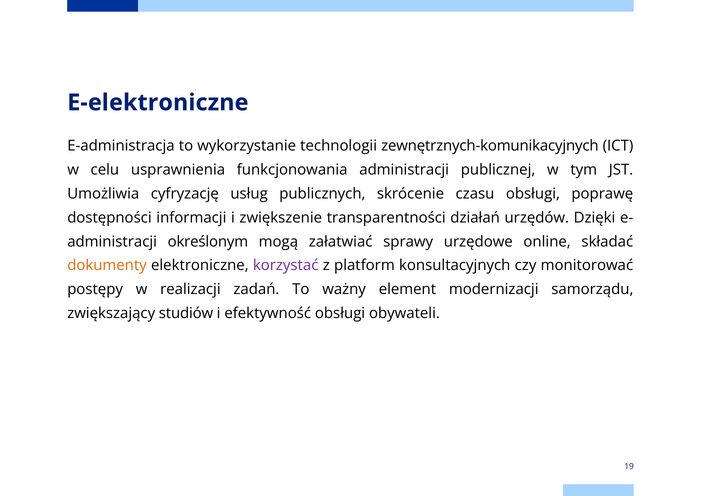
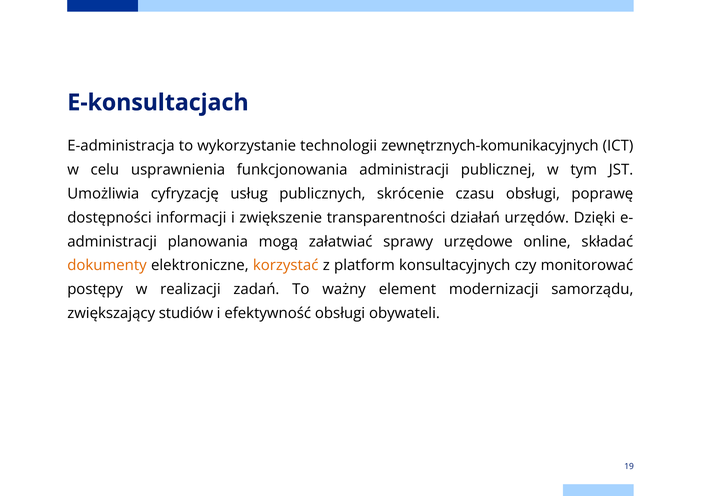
E-elektroniczne: E-elektroniczne -> E-konsultacjach
określonym: określonym -> planowania
korzystać colour: purple -> orange
